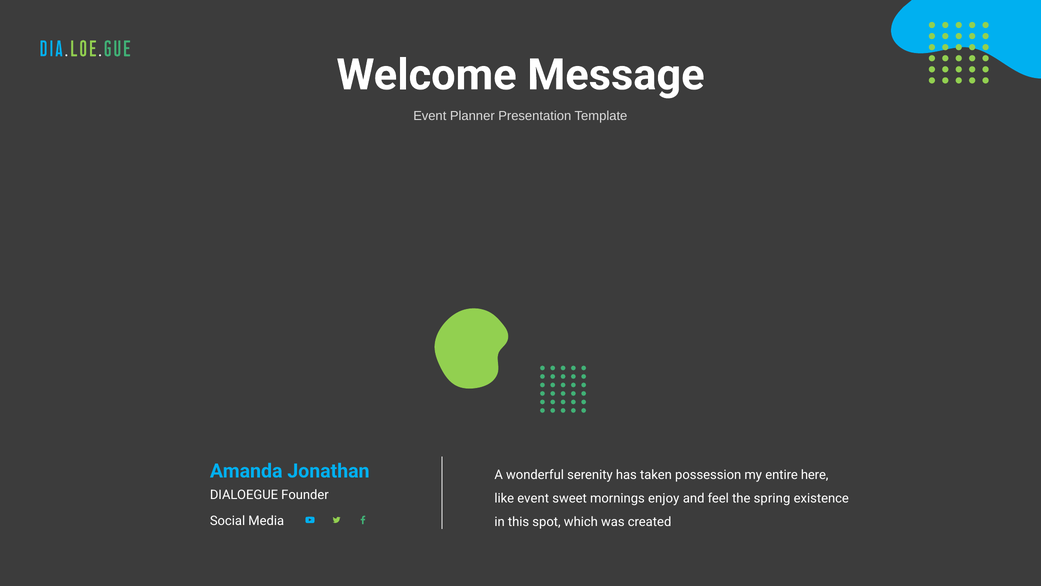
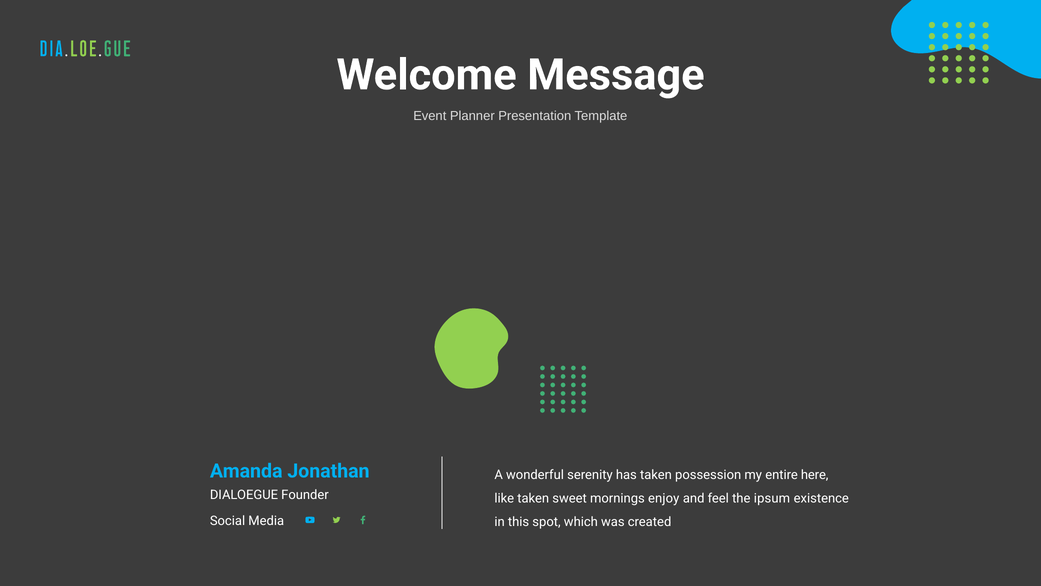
like event: event -> taken
spring: spring -> ipsum
